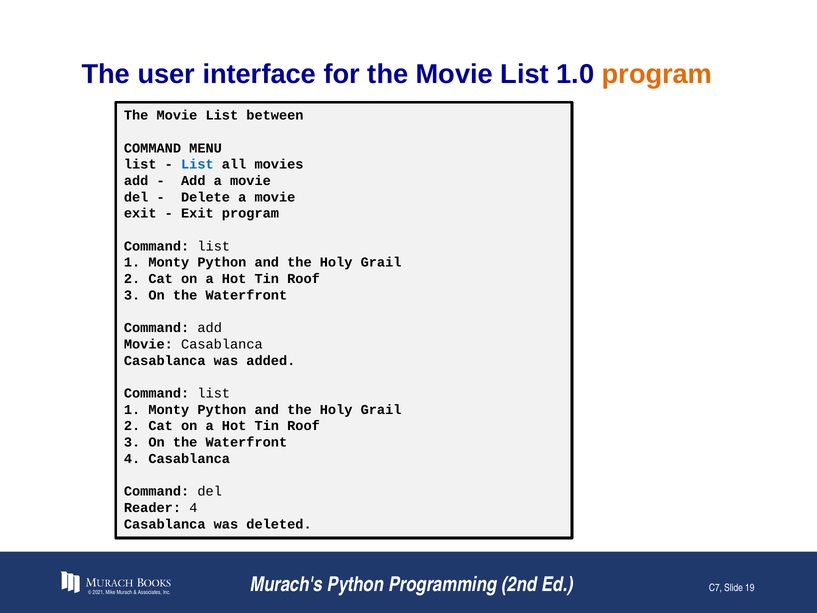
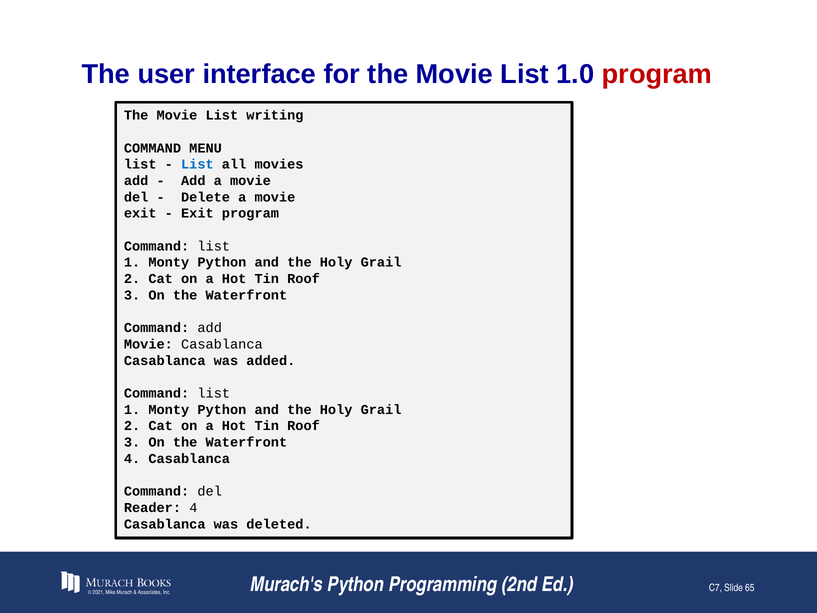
program at (657, 74) colour: orange -> red
between: between -> writing
19: 19 -> 65
